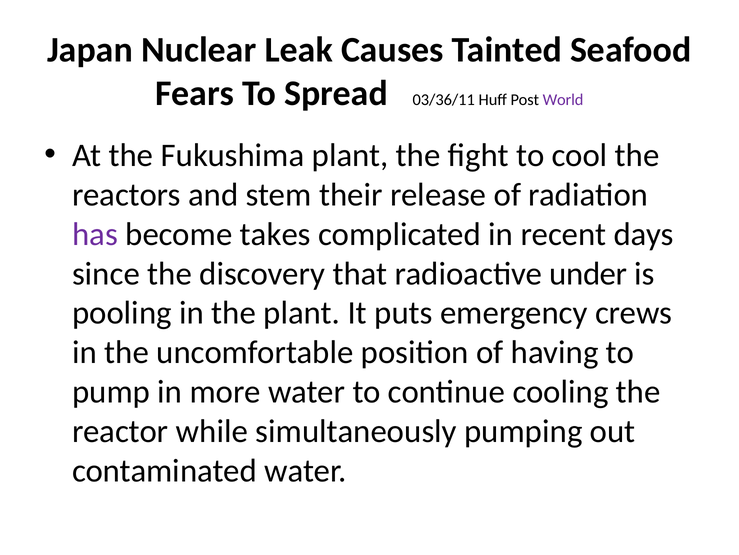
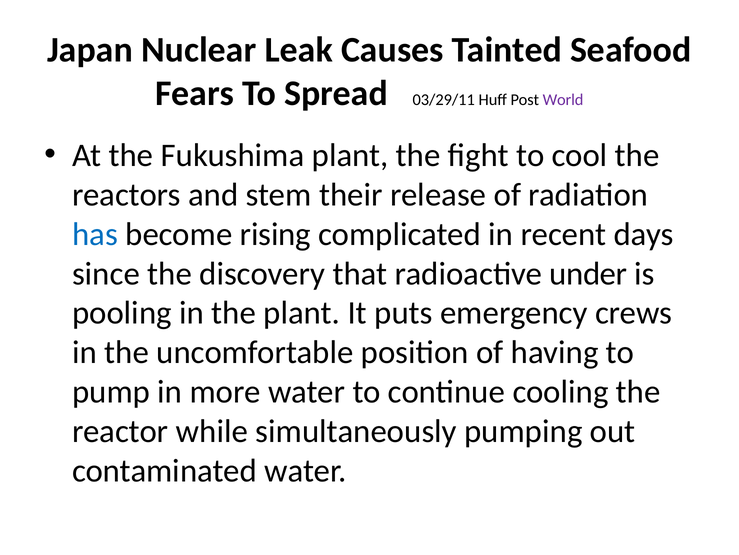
03/36/11: 03/36/11 -> 03/29/11
has colour: purple -> blue
takes: takes -> rising
